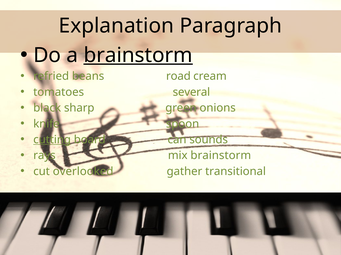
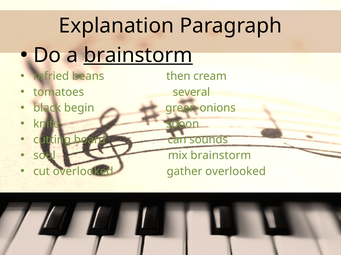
road: road -> then
sharp: sharp -> begin
cutting underline: present -> none
rays: rays -> soul
gather transitional: transitional -> overlooked
